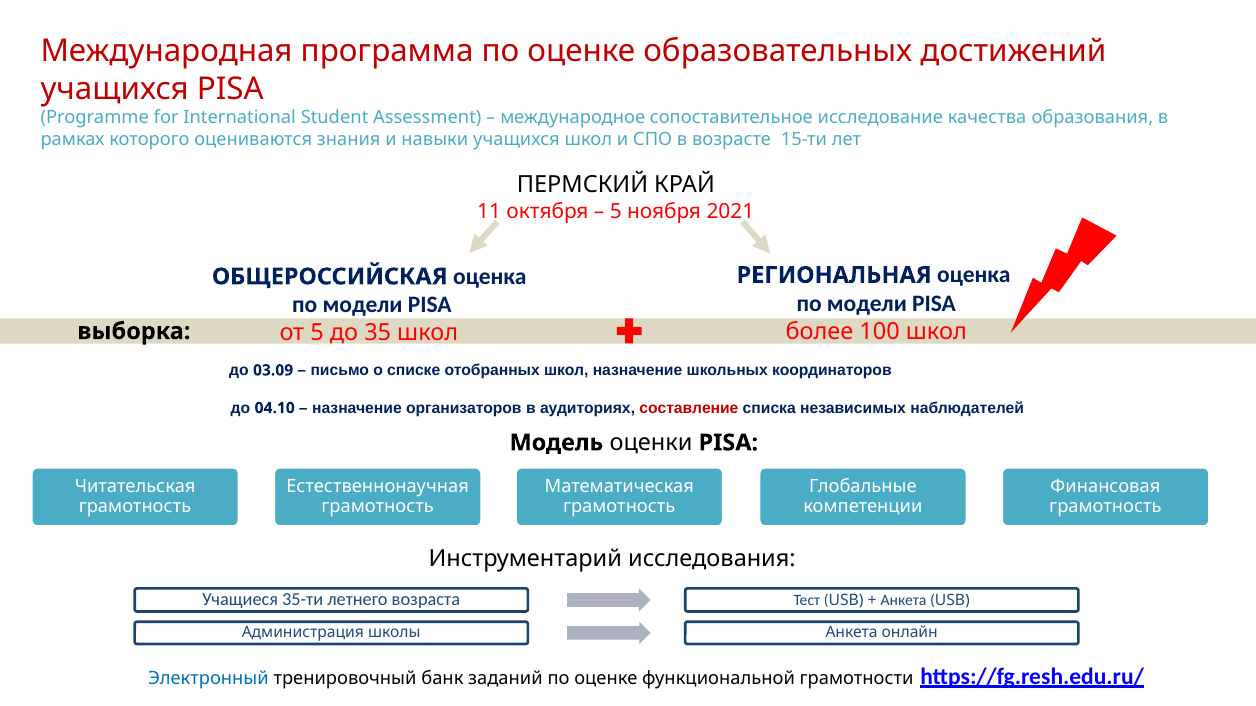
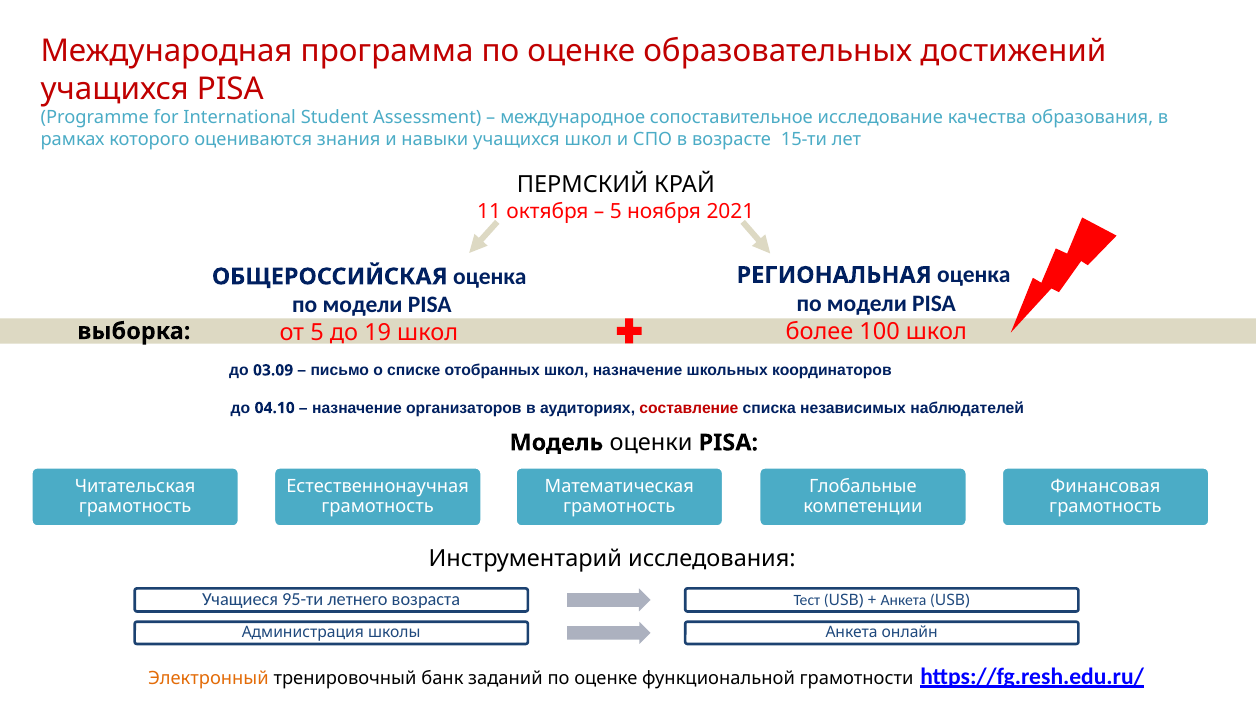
35: 35 -> 19
35-ти: 35-ти -> 95-ти
Электронный colour: blue -> orange
